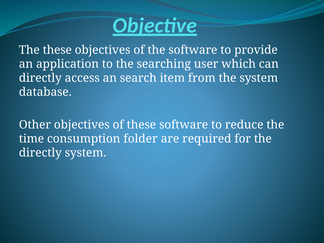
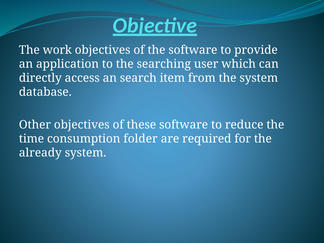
The these: these -> work
directly at (40, 153): directly -> already
